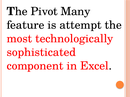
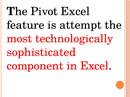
Pivot Many: Many -> Excel
